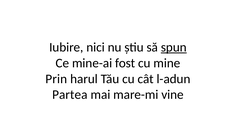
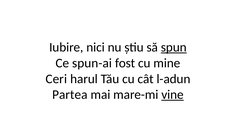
mine-ai: mine-ai -> spun-ai
Prin: Prin -> Ceri
vine underline: none -> present
